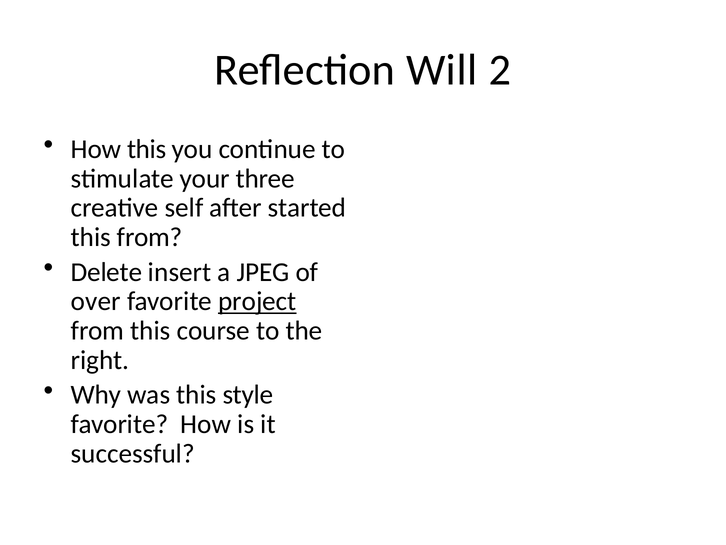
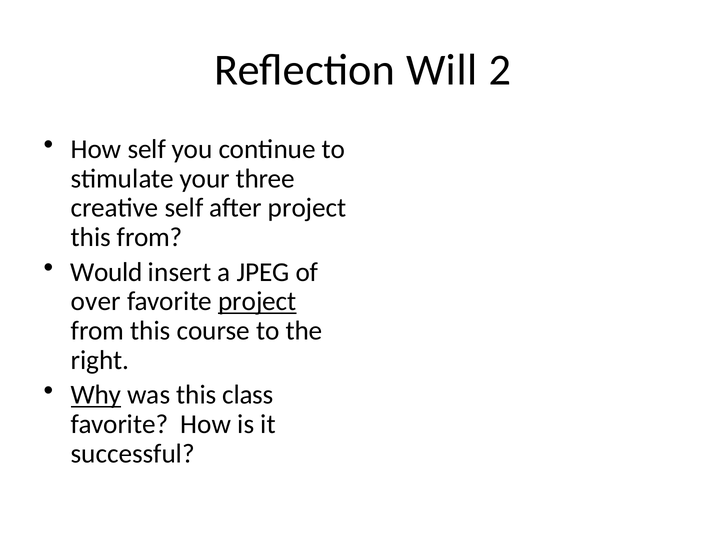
How this: this -> self
after started: started -> project
Delete: Delete -> Would
Why underline: none -> present
style: style -> class
